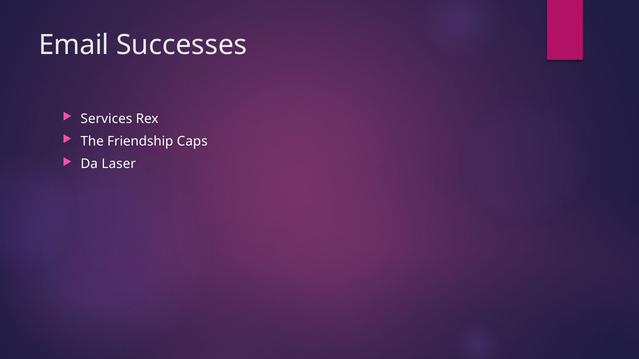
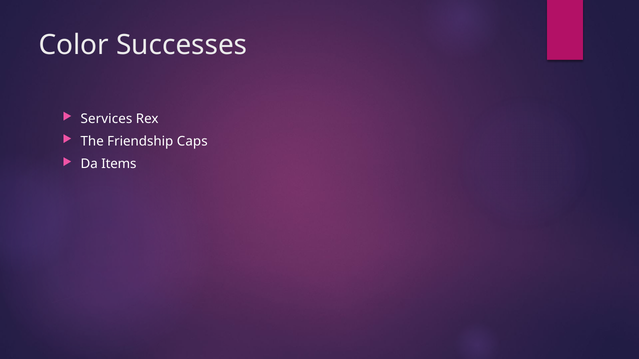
Email: Email -> Color
Laser: Laser -> Items
